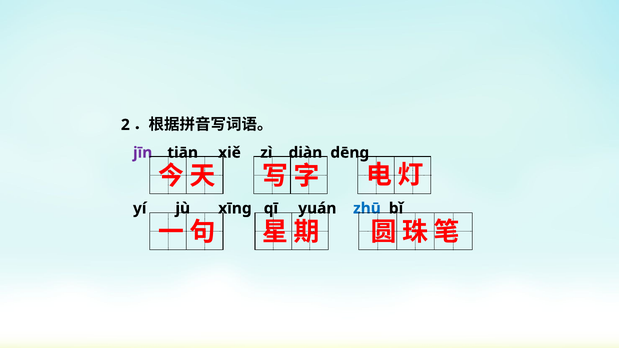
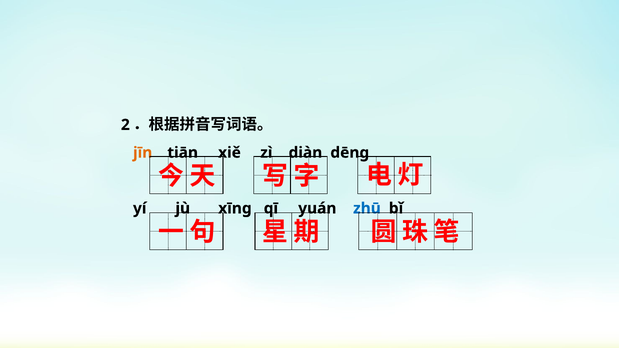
jīn colour: purple -> orange
